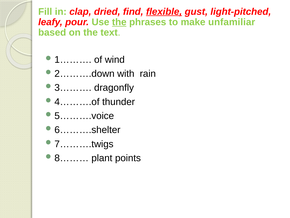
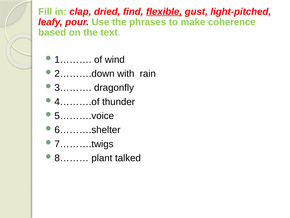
the at (119, 22) underline: present -> none
unfamiliar: unfamiliar -> coherence
points: points -> talked
